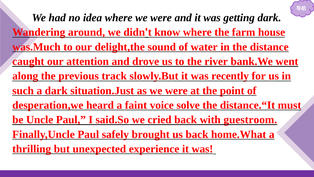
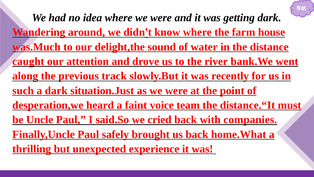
solve: solve -> team
guestroom: guestroom -> companies
